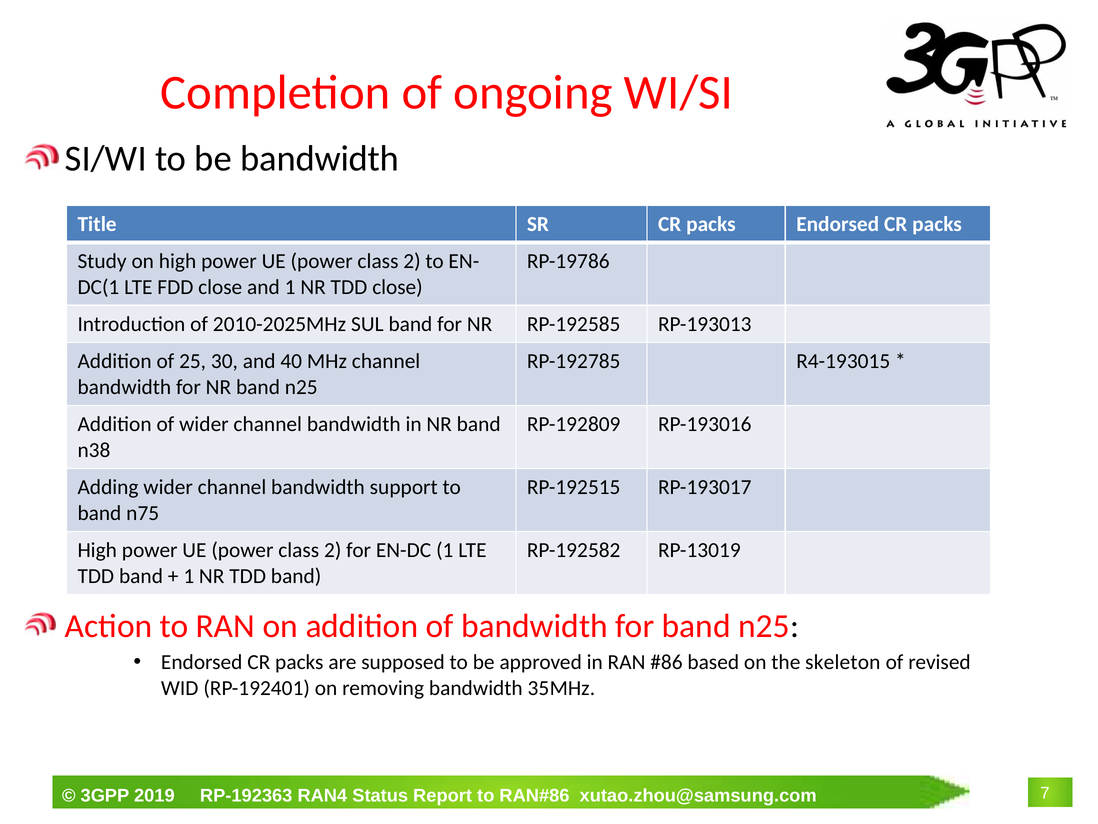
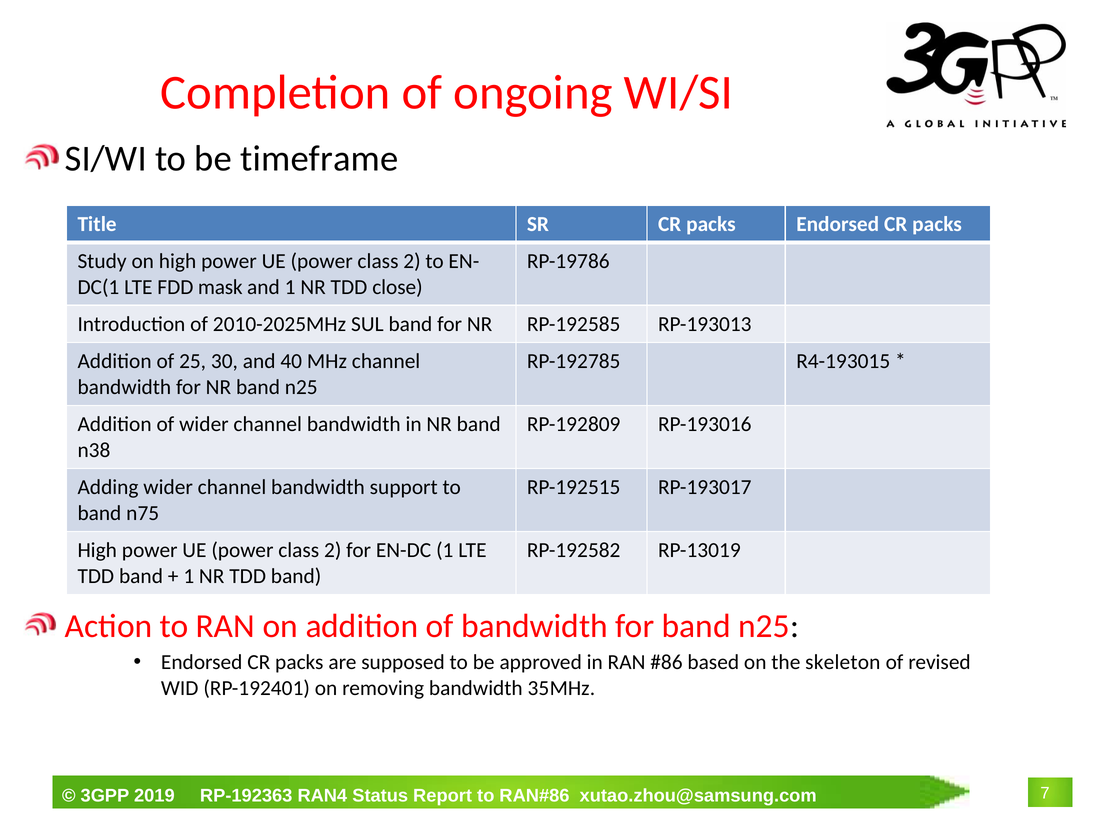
be bandwidth: bandwidth -> timeframe
FDD close: close -> mask
